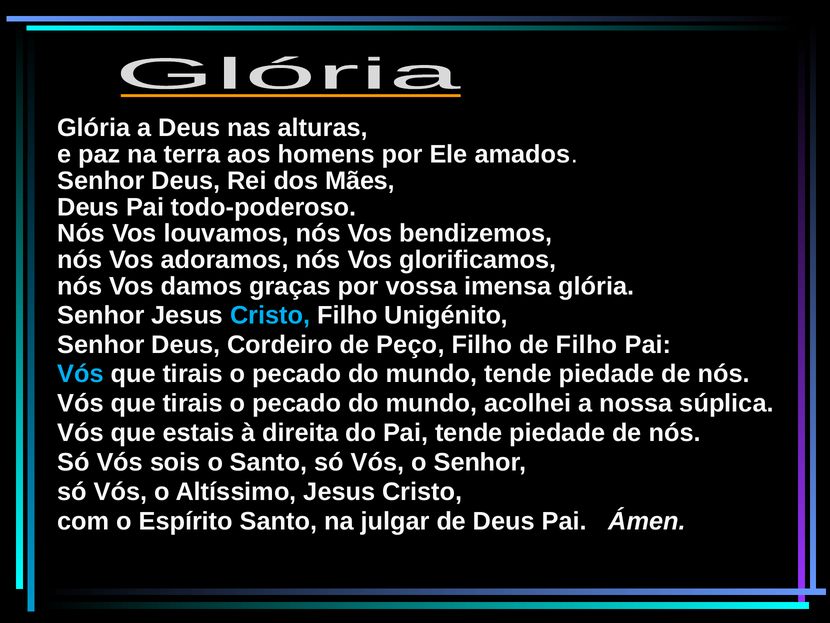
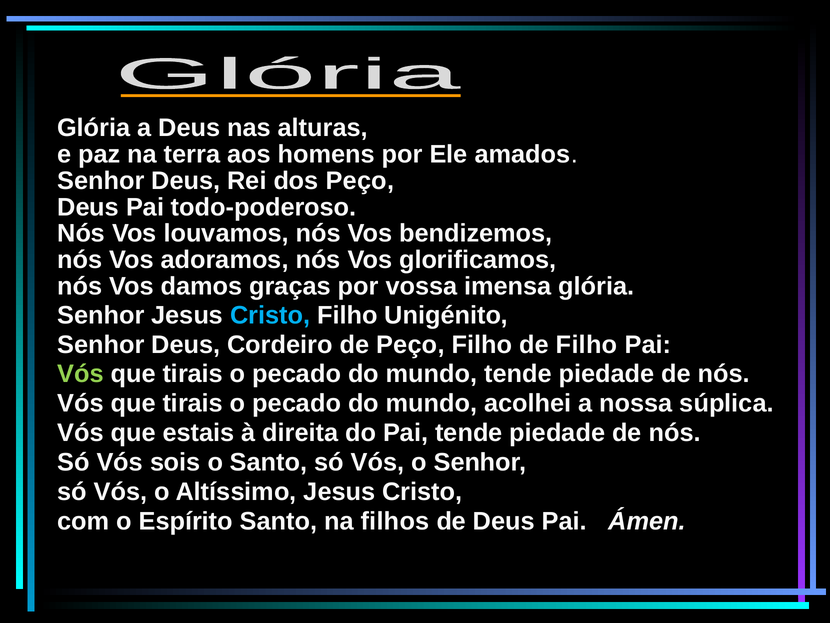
dos Mães: Mães -> Peço
Vós at (80, 374) colour: light blue -> light green
julgar: julgar -> filhos
